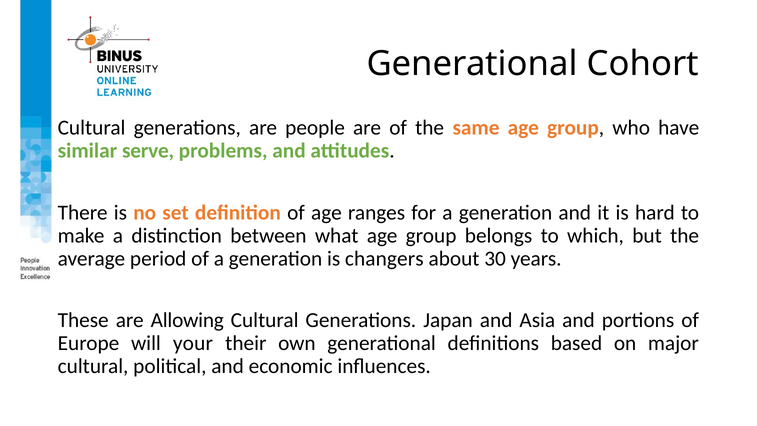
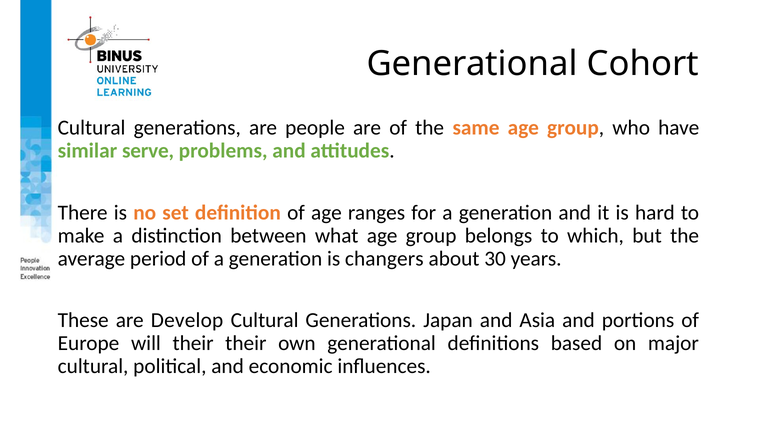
Allowing: Allowing -> Develop
will your: your -> their
